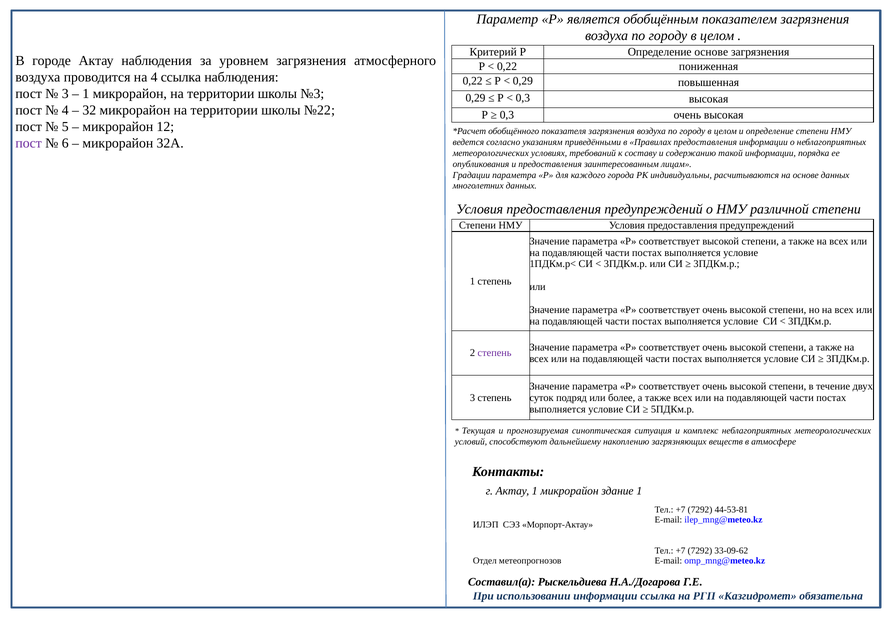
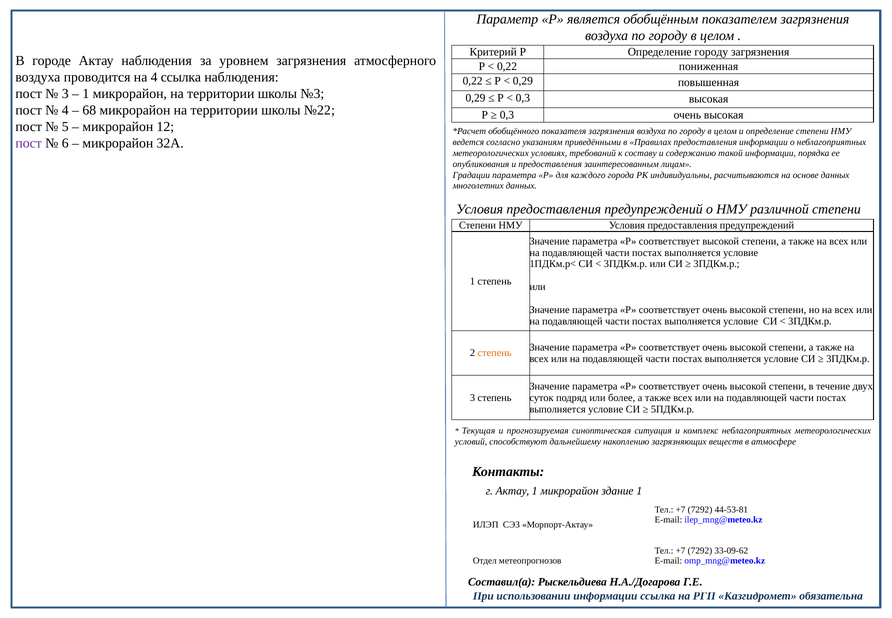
Определение основе: основе -> городу
32: 32 -> 68
степень at (495, 353) colour: purple -> orange
